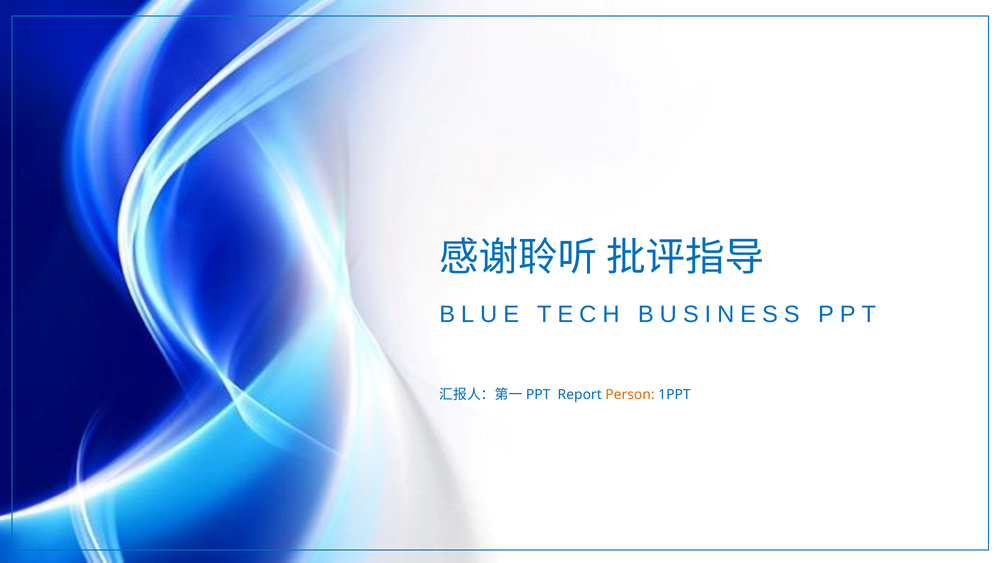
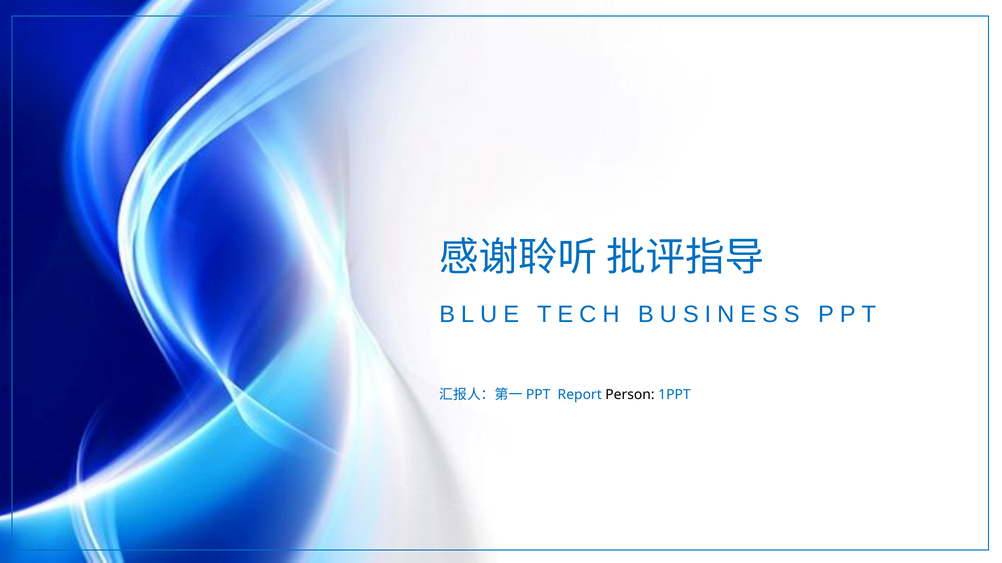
Person colour: orange -> black
